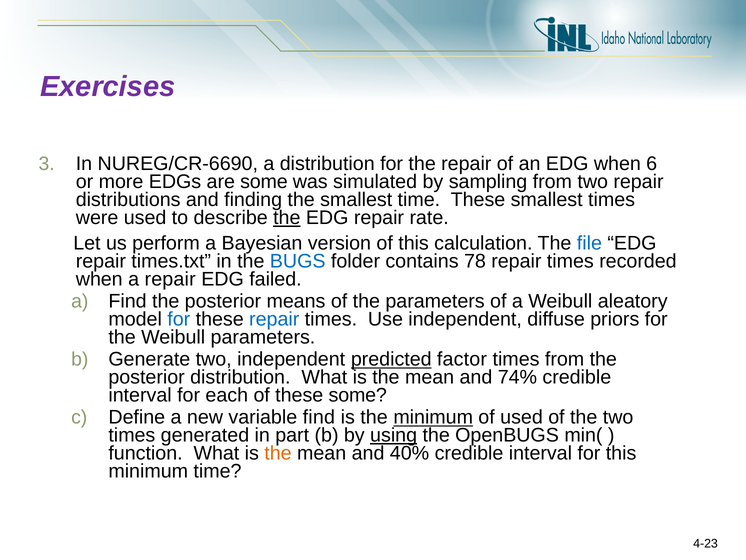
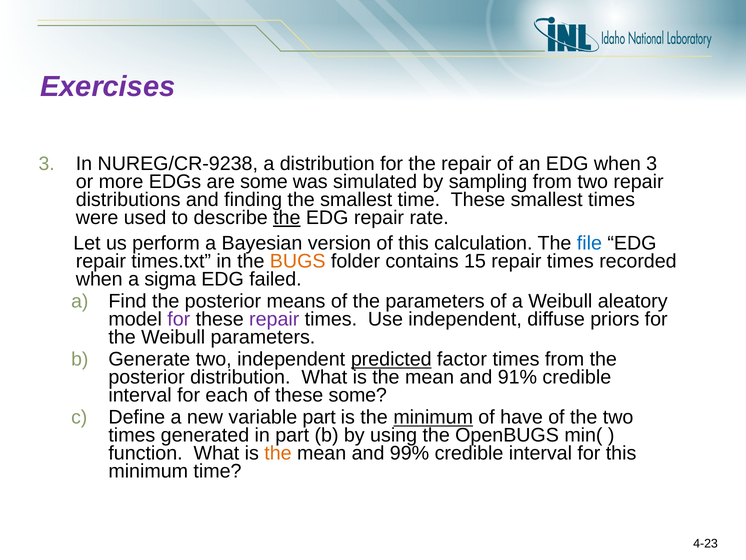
NUREG/CR-6690: NUREG/CR-6690 -> NUREG/CR-9238
when 6: 6 -> 3
BUGS colour: blue -> orange
78: 78 -> 15
a repair: repair -> sigma
for at (179, 319) colour: blue -> purple
repair at (274, 319) colour: blue -> purple
74%: 74% -> 91%
variable find: find -> part
of used: used -> have
using underline: present -> none
40%: 40% -> 99%
